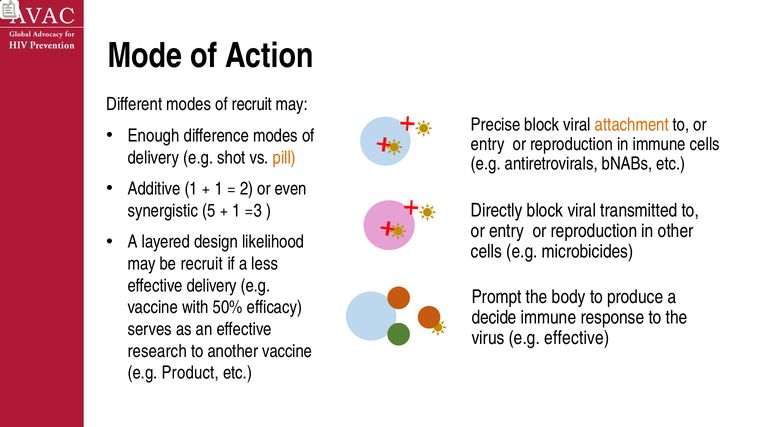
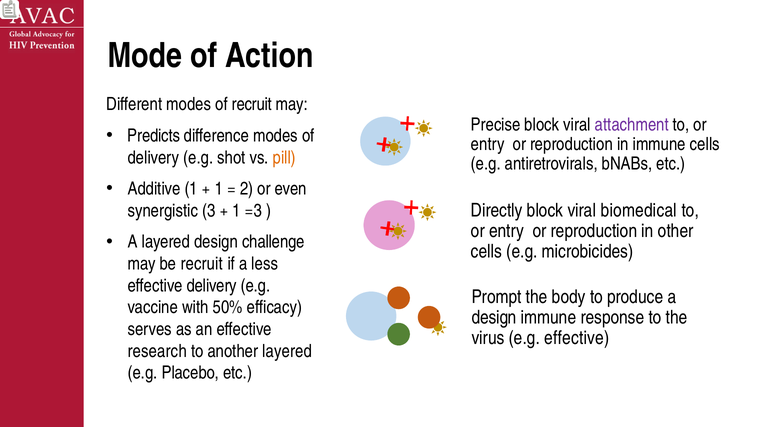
attachment colour: orange -> purple
Enough: Enough -> Predicts
transmitted: transmitted -> biomedical
5: 5 -> 3
likelihood: likelihood -> challenge
decide at (494, 318): decide -> design
another vaccine: vaccine -> layered
Product: Product -> Placebo
